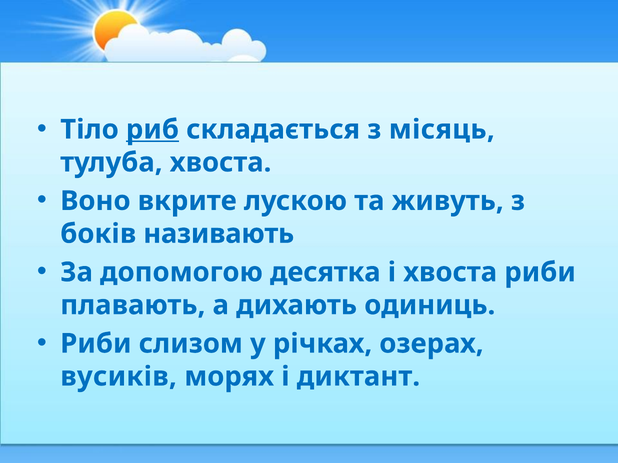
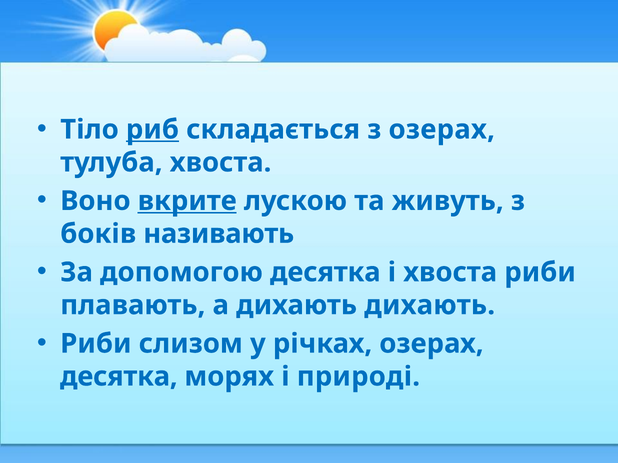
з місяць: місяць -> озерах
вкрите underline: none -> present
дихають одиниць: одиниць -> дихають
вусиків at (119, 377): вусиків -> десятка
диктант: диктант -> природі
